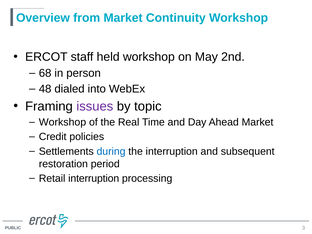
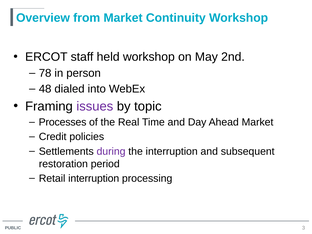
68: 68 -> 78
Workshop at (62, 122): Workshop -> Processes
during colour: blue -> purple
